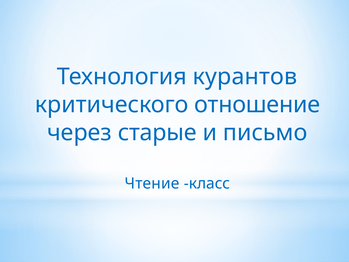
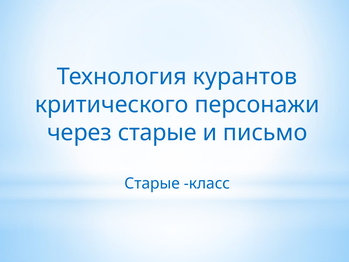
отношение: отношение -> персонажи
Чтение at (152, 183): Чтение -> Старые
